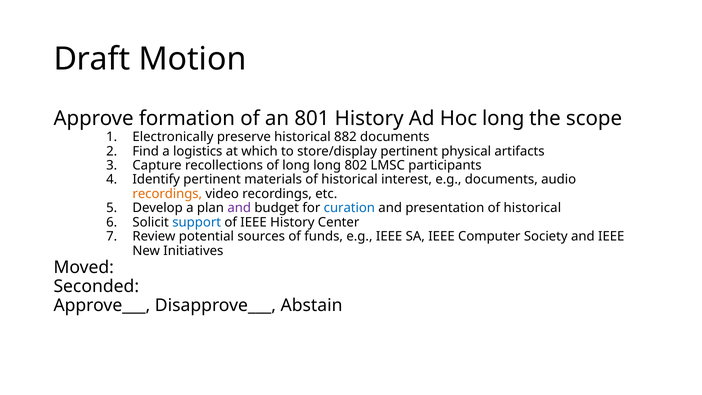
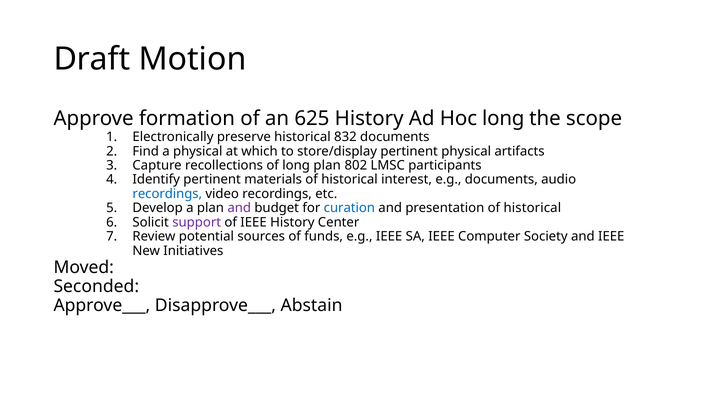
801: 801 -> 625
882: 882 -> 832
a logistics: logistics -> physical
long long: long -> plan
recordings at (167, 194) colour: orange -> blue
support colour: blue -> purple
